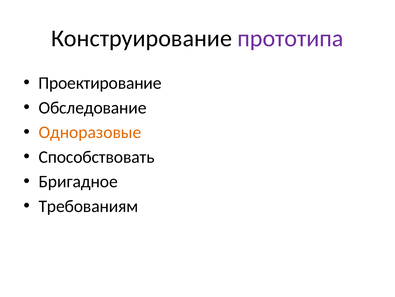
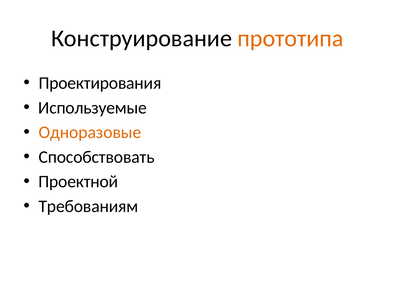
прототипа colour: purple -> orange
Проектирование: Проектирование -> Проектирования
Обследование: Обследование -> Используемые
Бригадное: Бригадное -> Проектной
